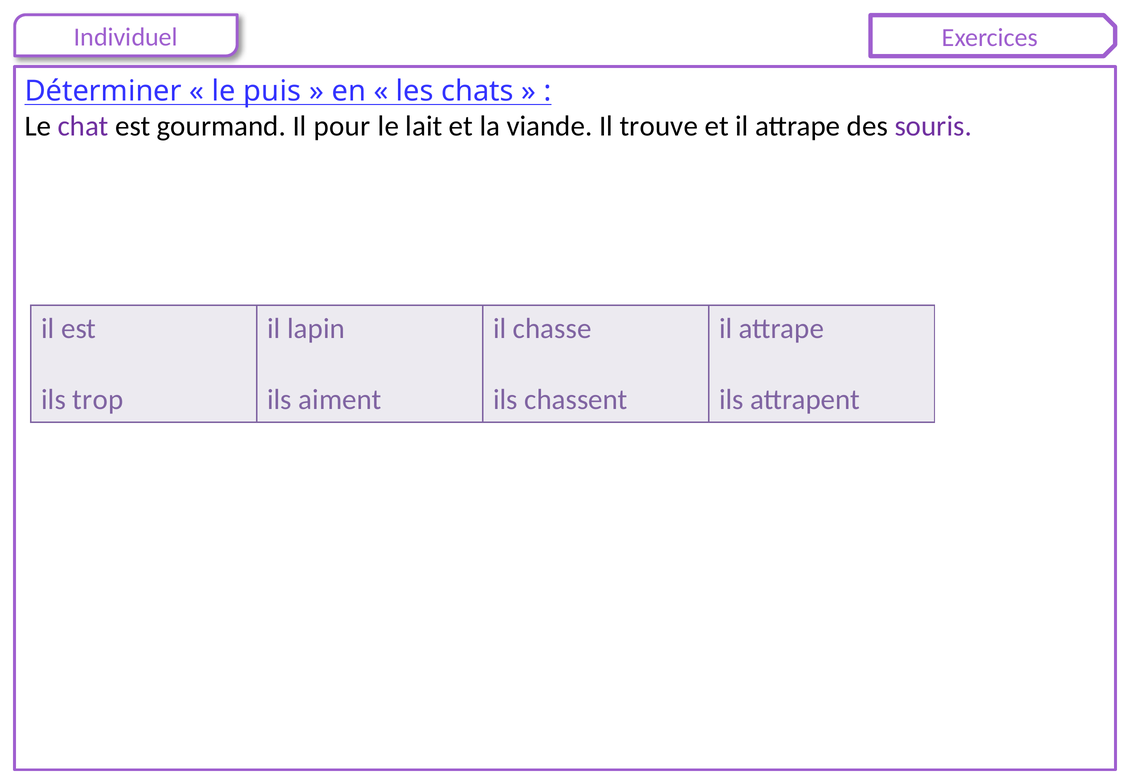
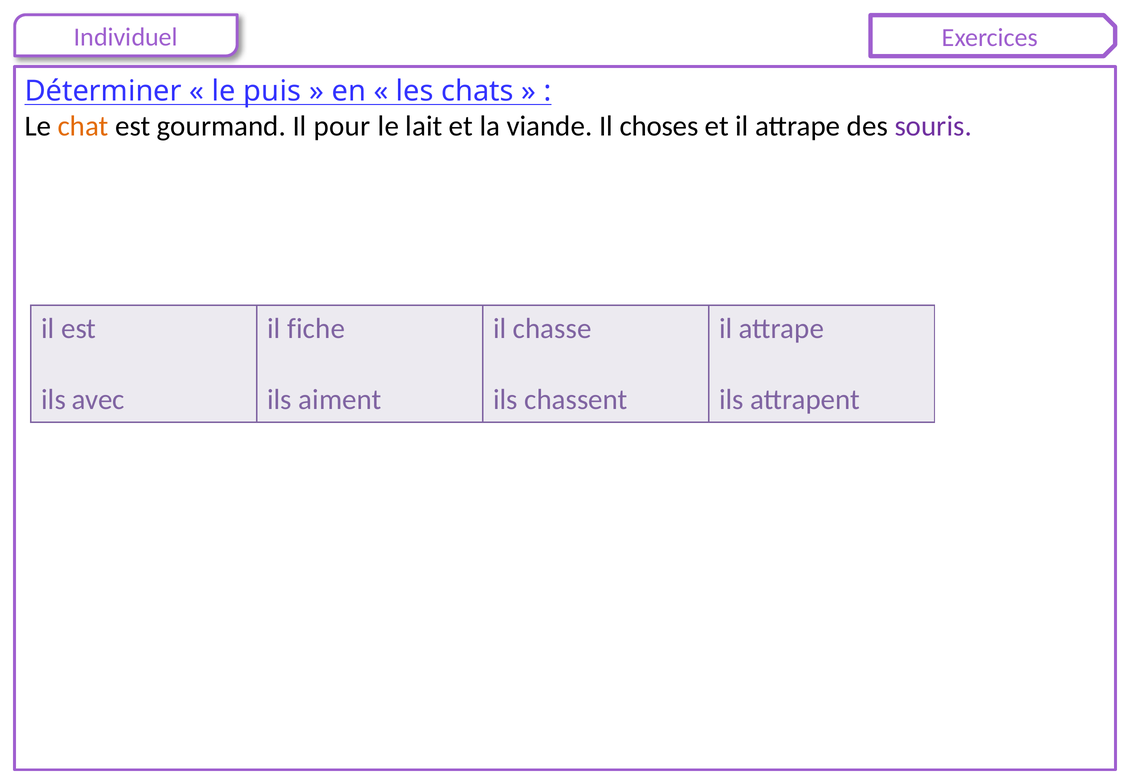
chat colour: purple -> orange
trouve: trouve -> choses
lapin: lapin -> fiche
trop: trop -> avec
